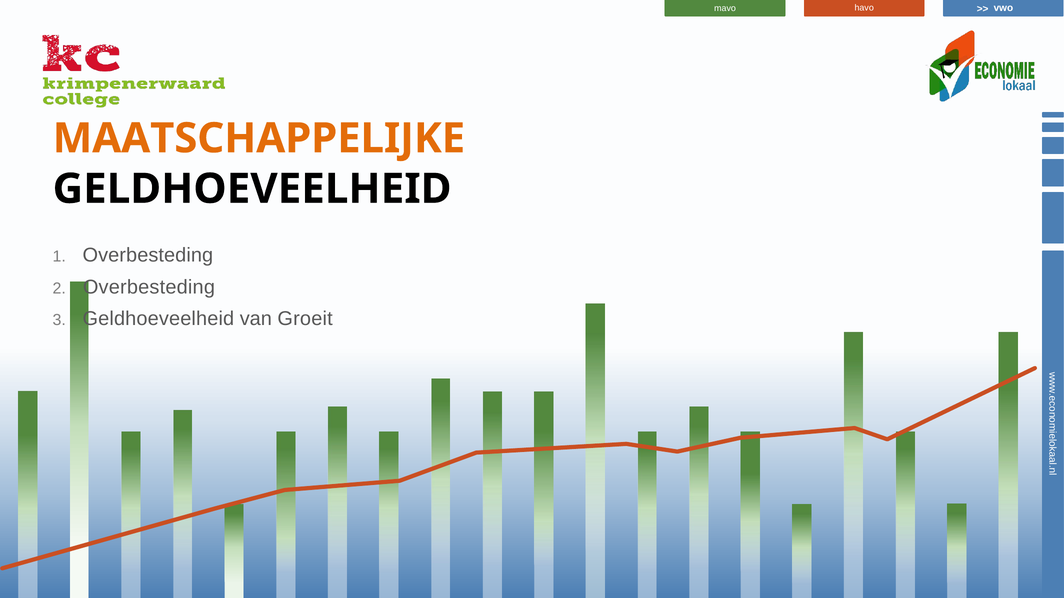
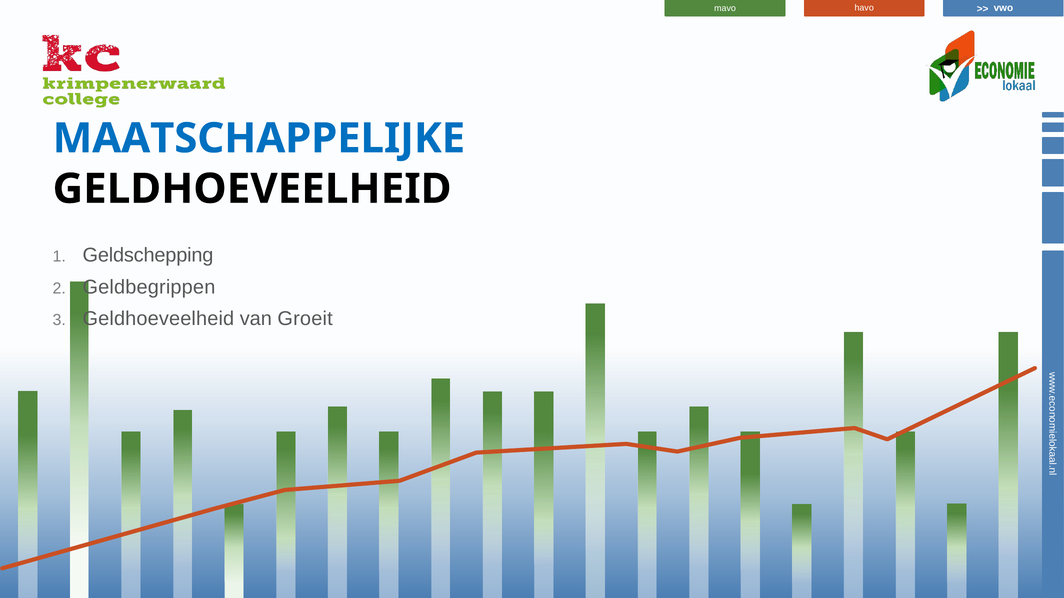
MAATSCHAPPELIJKE colour: orange -> blue
Overbesteding at (148, 255): Overbesteding -> Geldschepping
Overbesteding at (149, 287): Overbesteding -> Geldbegrippen
